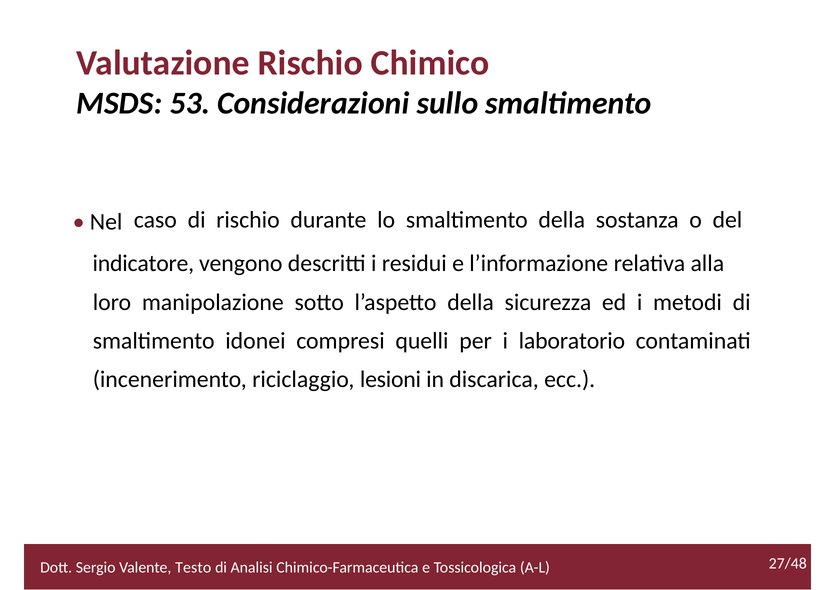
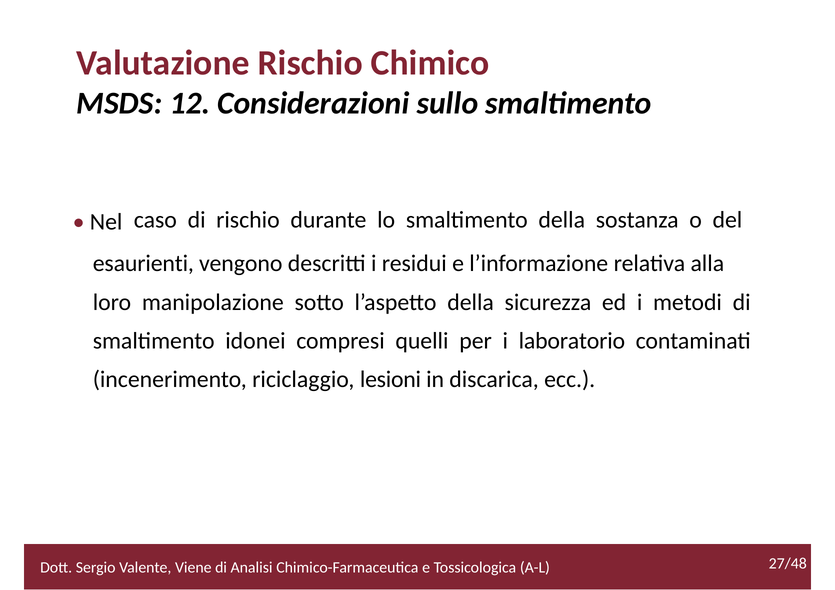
53: 53 -> 12
indicatore: indicatore -> esaurienti
Testo: Testo -> Viene
